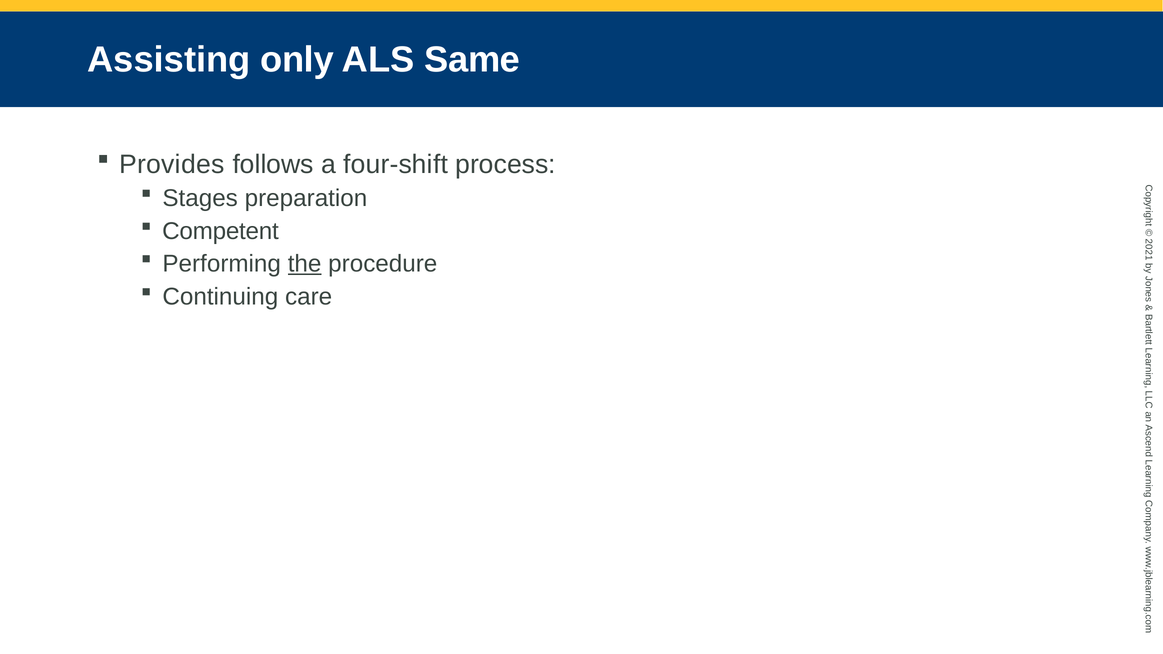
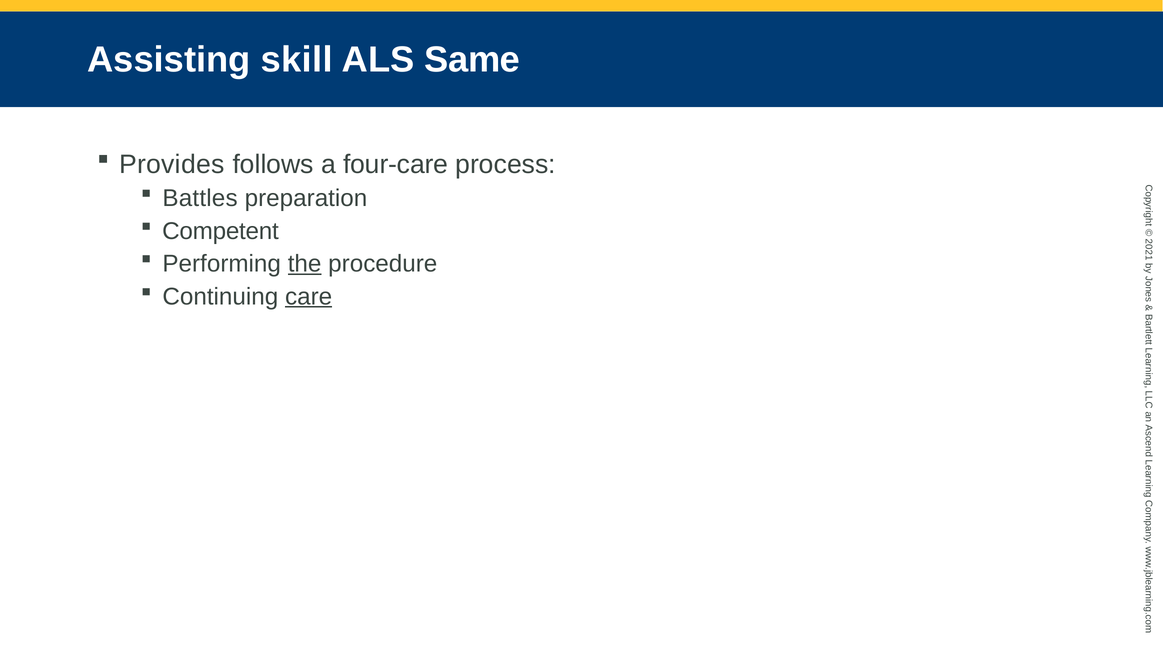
only: only -> skill
four-shift: four-shift -> four-care
Stages: Stages -> Battles
care underline: none -> present
